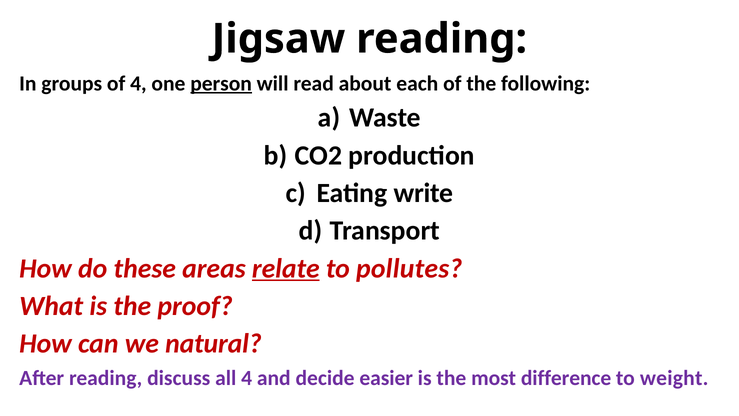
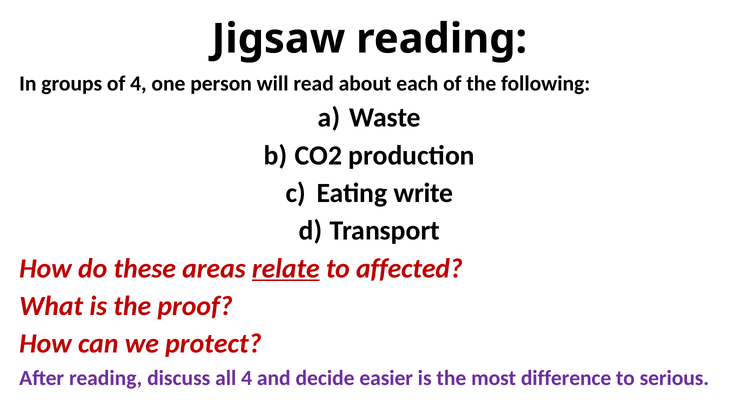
person underline: present -> none
pollutes: pollutes -> affected
natural: natural -> protect
weight: weight -> serious
